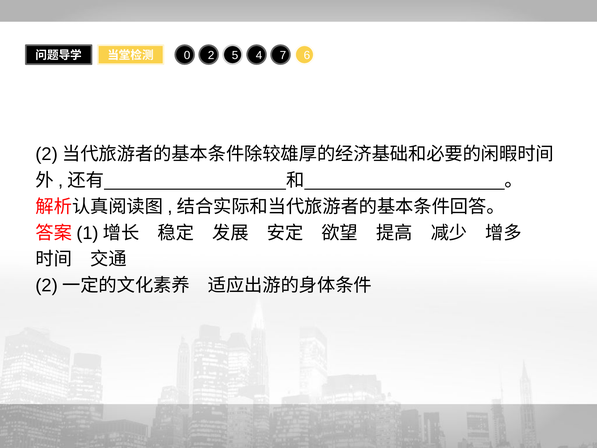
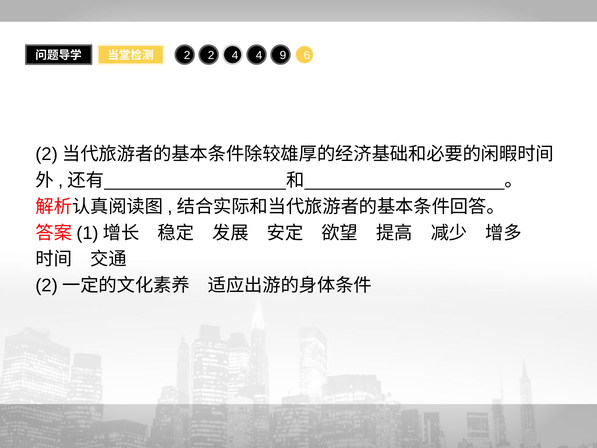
0 at (187, 55): 0 -> 2
2 5: 5 -> 4
7: 7 -> 9
